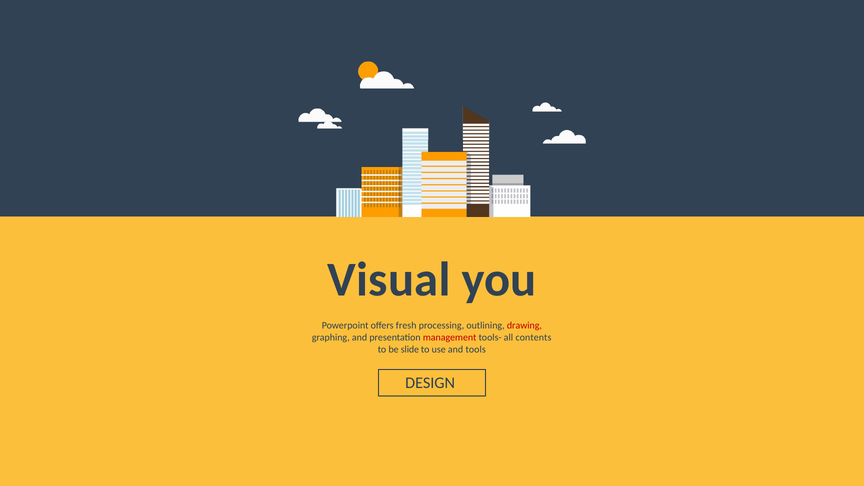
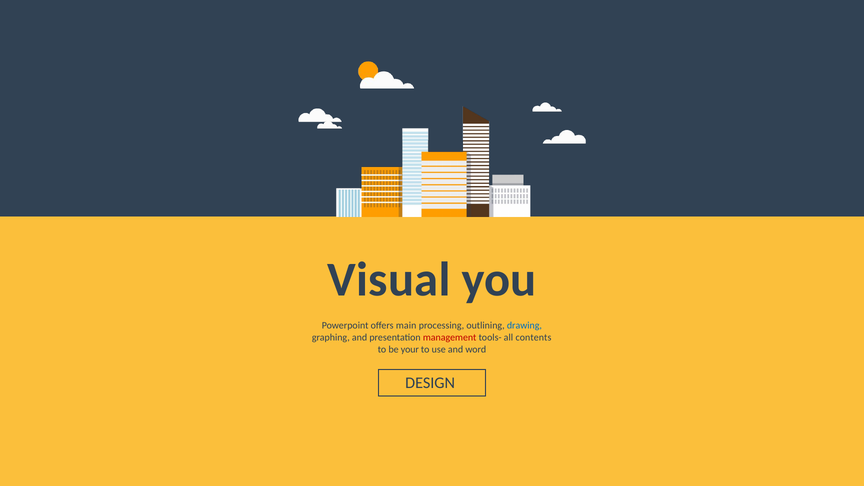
fresh: fresh -> main
drawing colour: red -> blue
slide: slide -> your
tools: tools -> word
